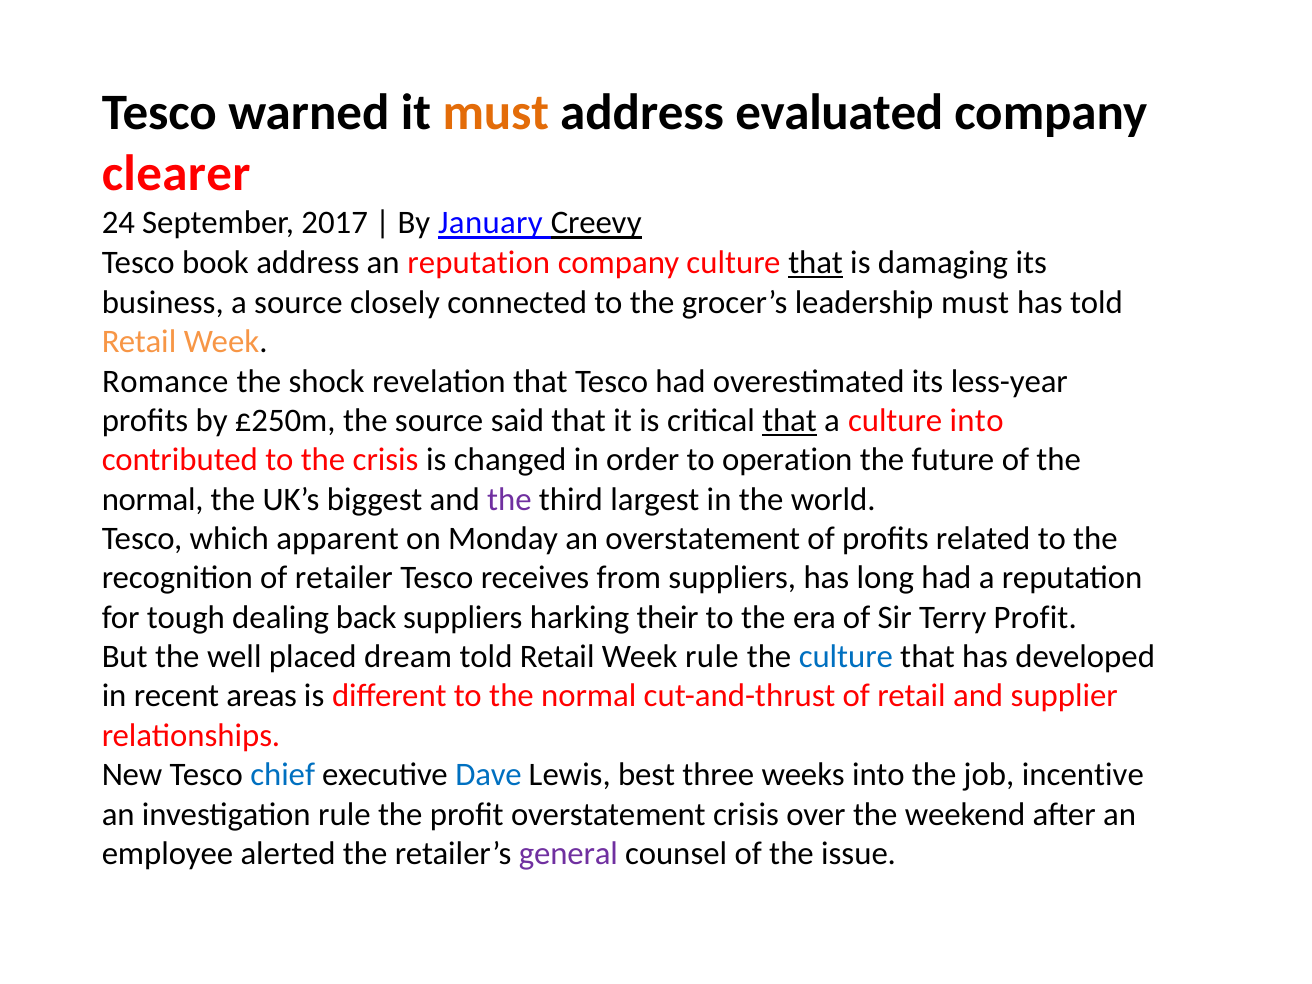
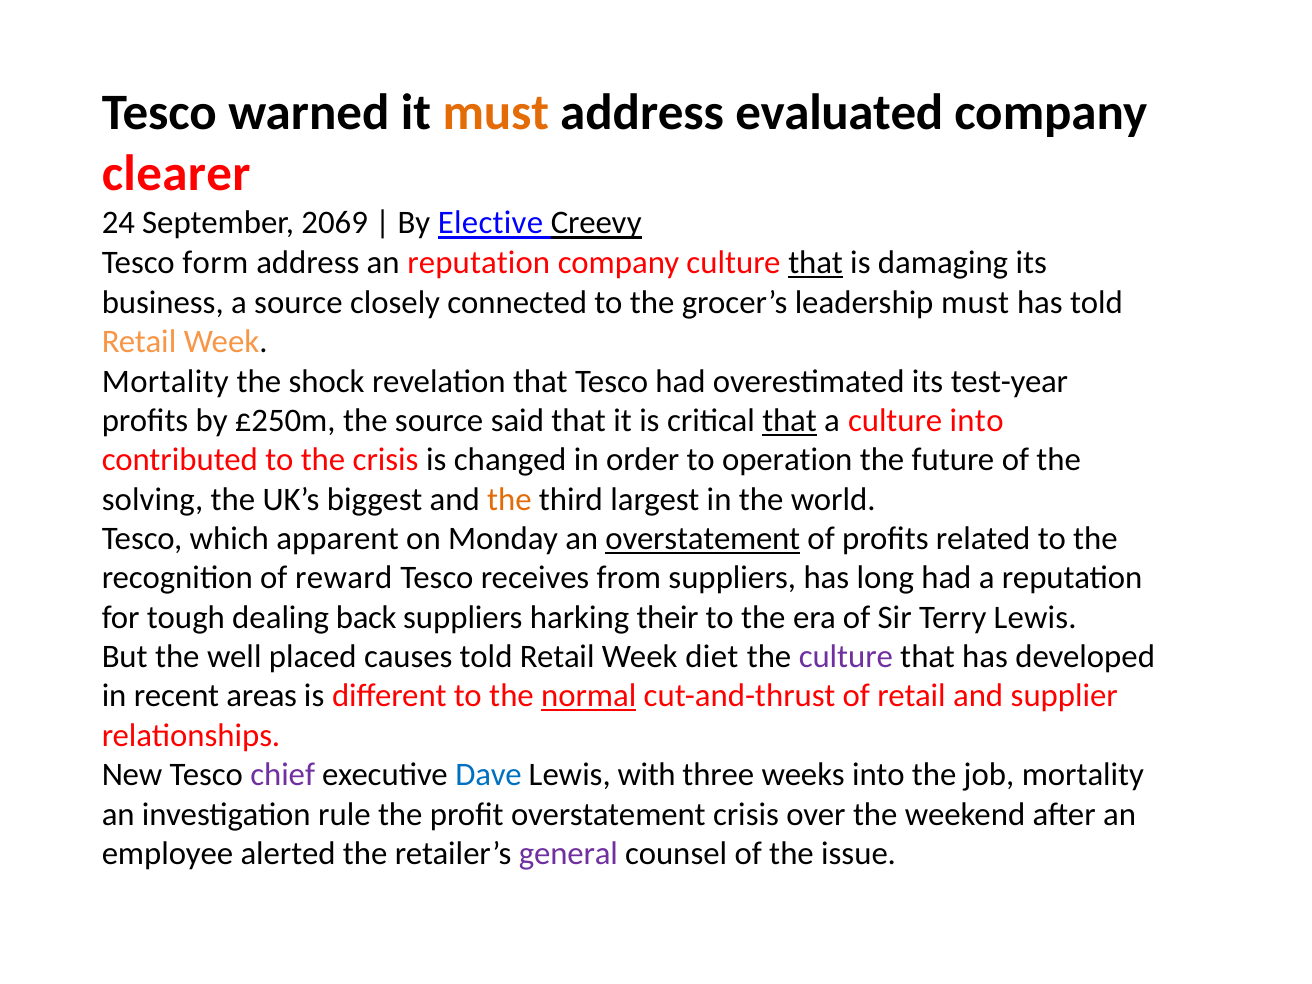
2017: 2017 -> 2069
January: January -> Elective
book: book -> form
Romance at (165, 381): Romance -> Mortality
less-year: less-year -> test-year
normal at (153, 499): normal -> solving
the at (509, 499) colour: purple -> orange
overstatement at (703, 539) underline: none -> present
retailer: retailer -> reward
Terry Profit: Profit -> Lewis
dream: dream -> causes
Week rule: rule -> diet
culture at (846, 657) colour: blue -> purple
normal at (589, 696) underline: none -> present
chief colour: blue -> purple
best: best -> with
job incentive: incentive -> mortality
